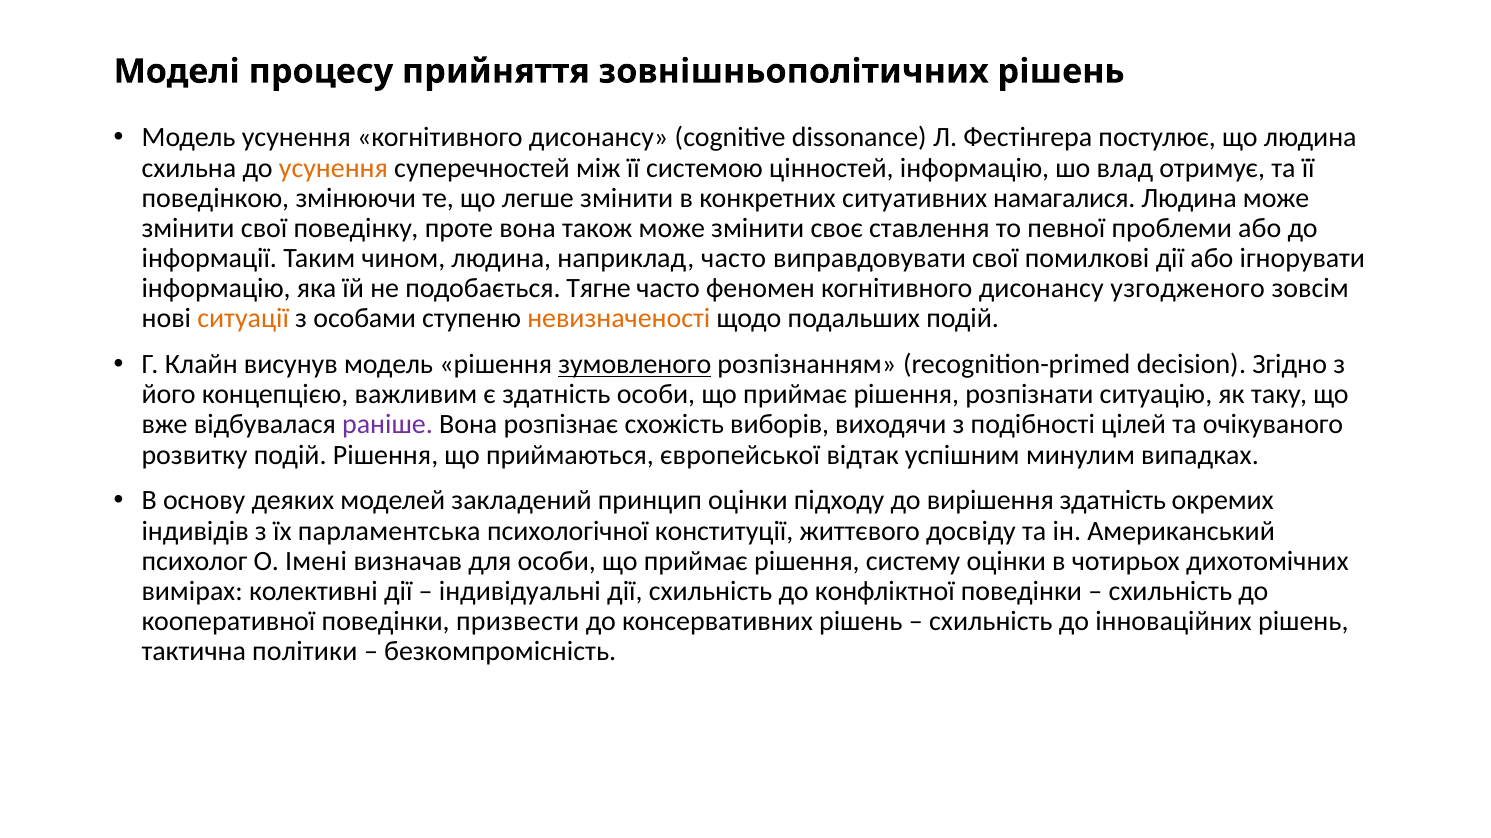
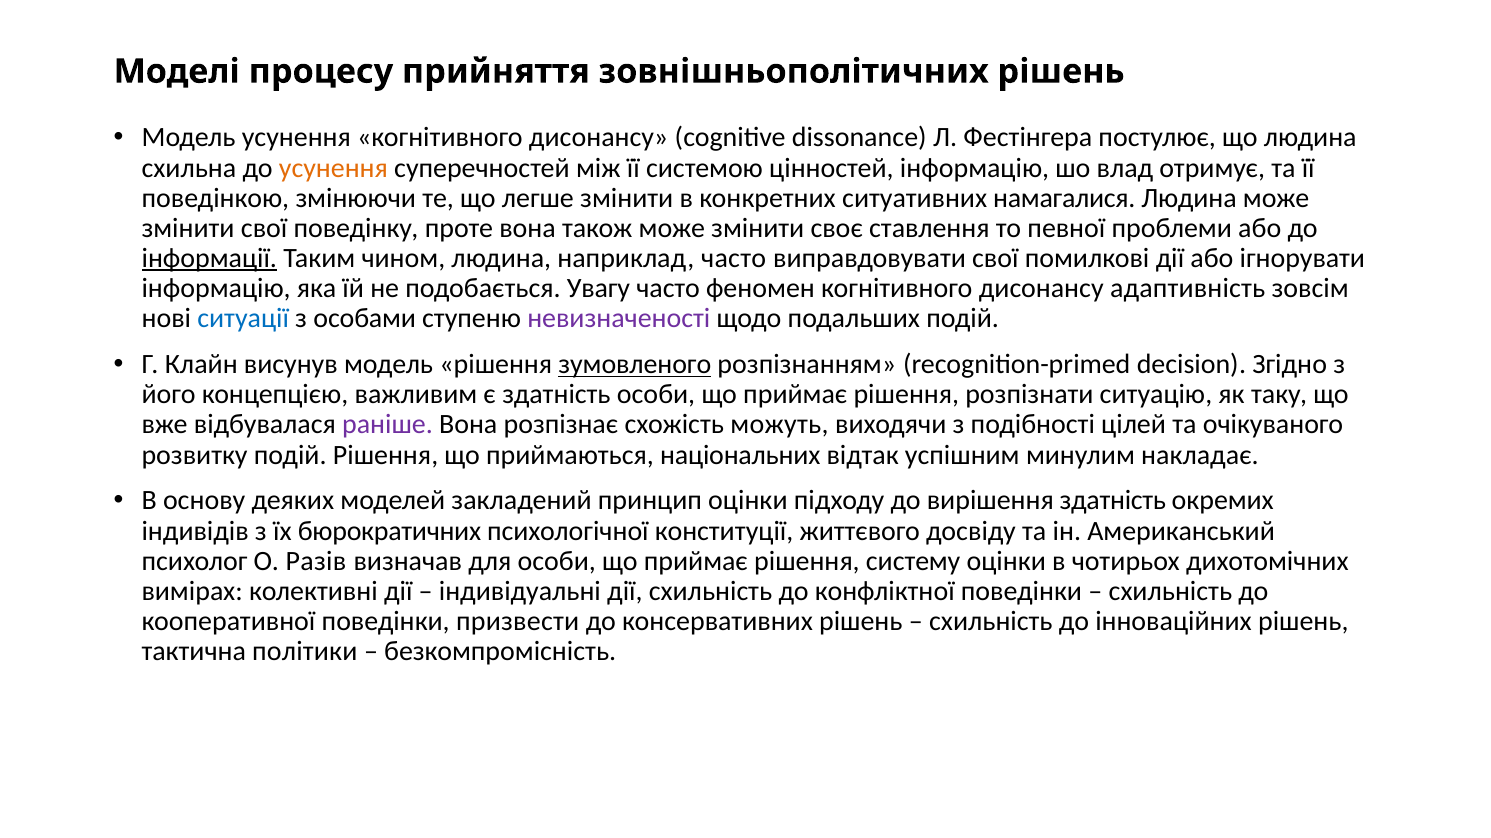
інформації underline: none -> present
Тягне: Тягне -> Увагу
узгодженого: узгодженого -> адаптивність
ситуації colour: orange -> blue
невизначеності colour: orange -> purple
виборів: виборів -> можуть
європейської: європейської -> національних
випадках: випадках -> накладає
парламентська: парламентська -> бюрократичних
Імені: Імені -> Разів
